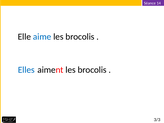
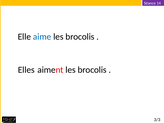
Elles colour: blue -> black
